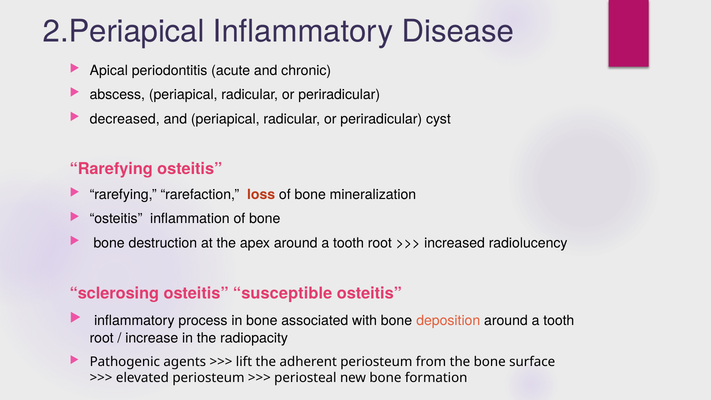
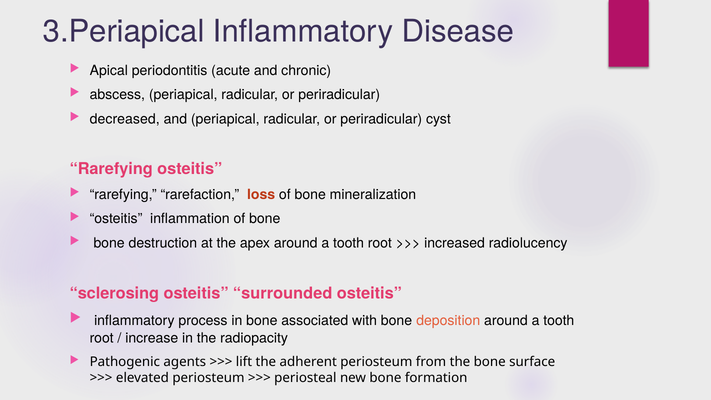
2.Periapical: 2.Periapical -> 3.Periapical
susceptible: susceptible -> surrounded
